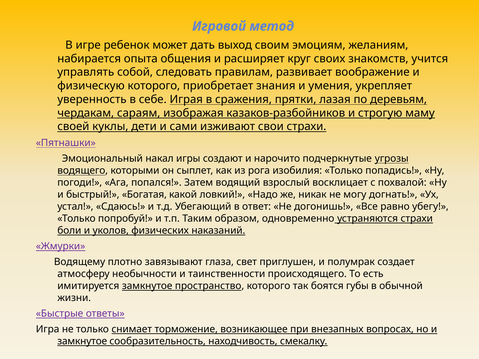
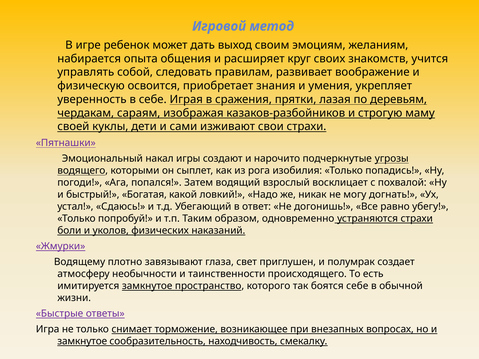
физическую которого: которого -> освоится
боятся губы: губы -> себе
